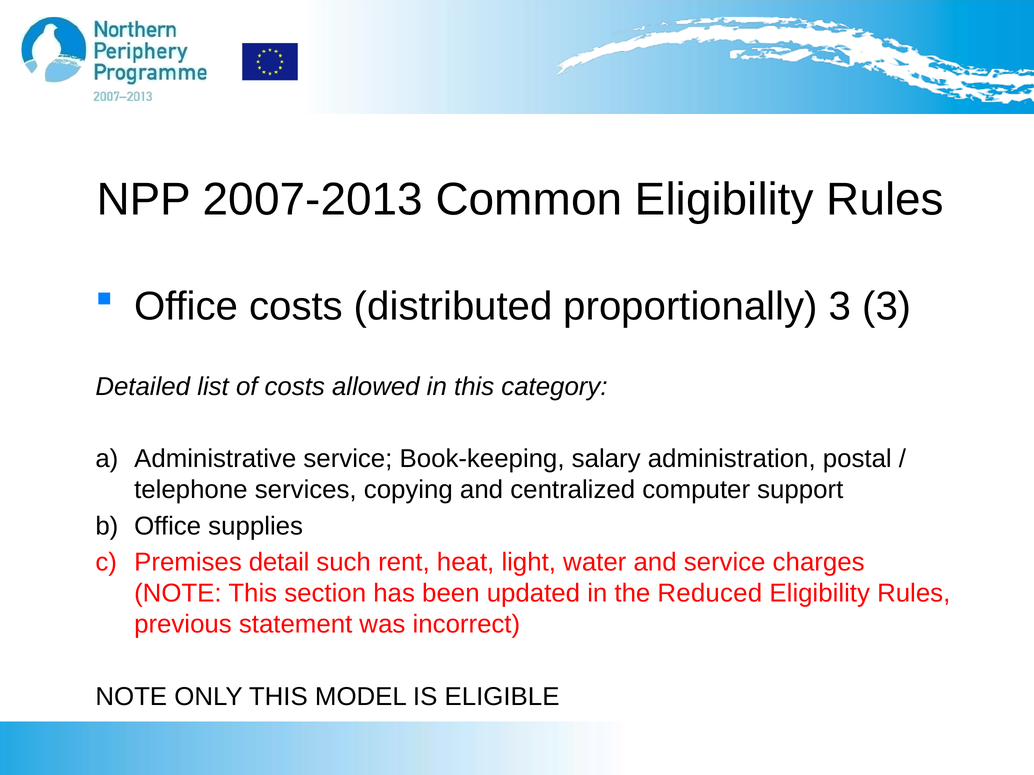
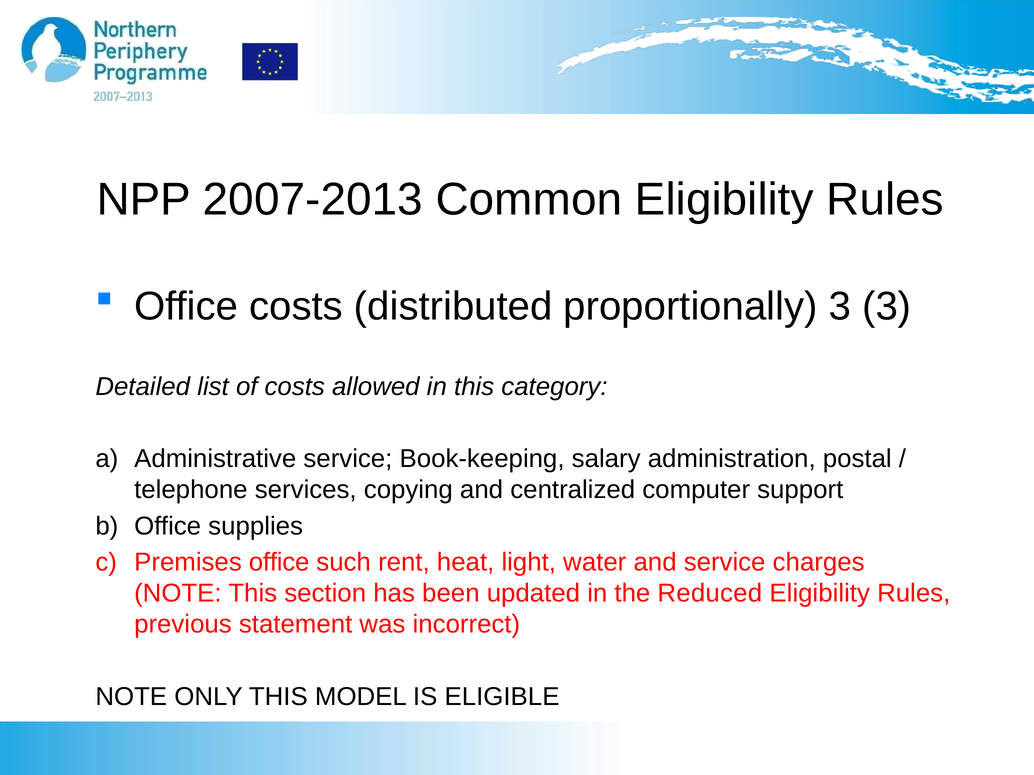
Premises detail: detail -> office
